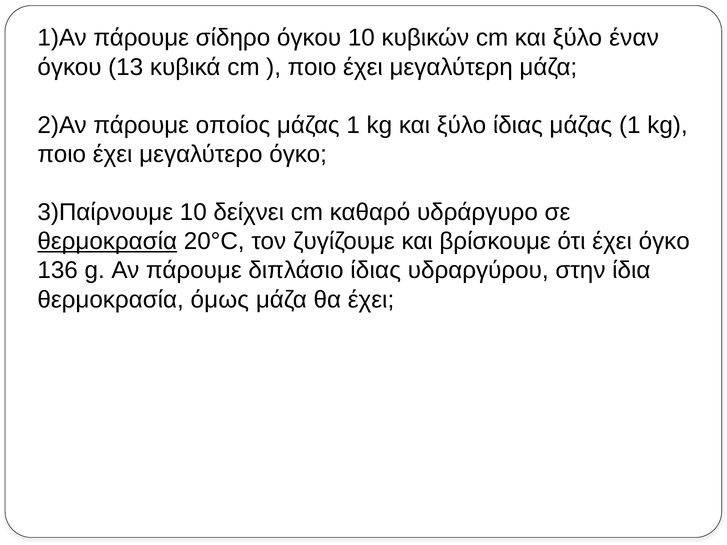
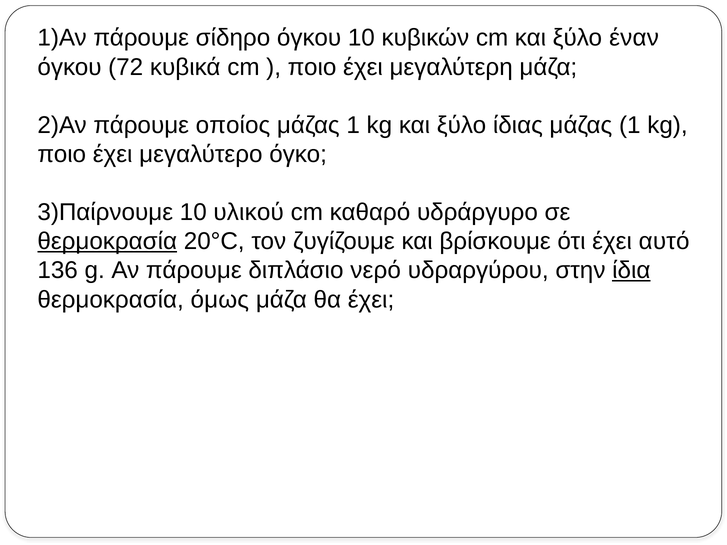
13: 13 -> 72
δείχνει: δείχνει -> υλικού
έχει όγκο: όγκο -> αυτό
διπλάσιο ίδιας: ίδιας -> νερό
ίδια underline: none -> present
